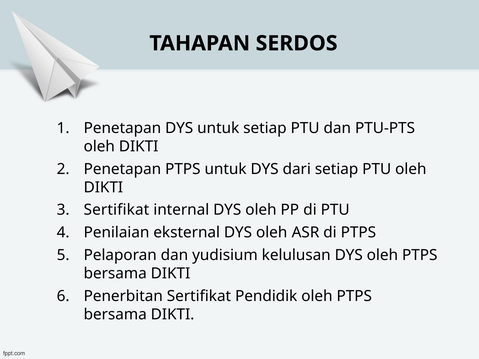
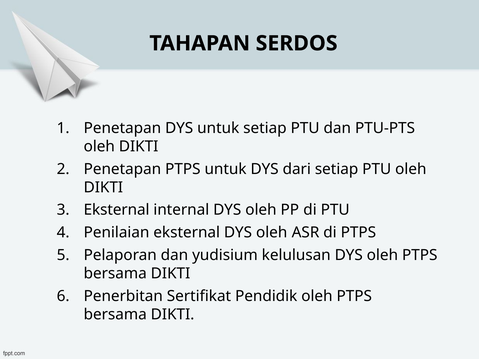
Sertifikat at (116, 210): Sertifikat -> Eksternal
